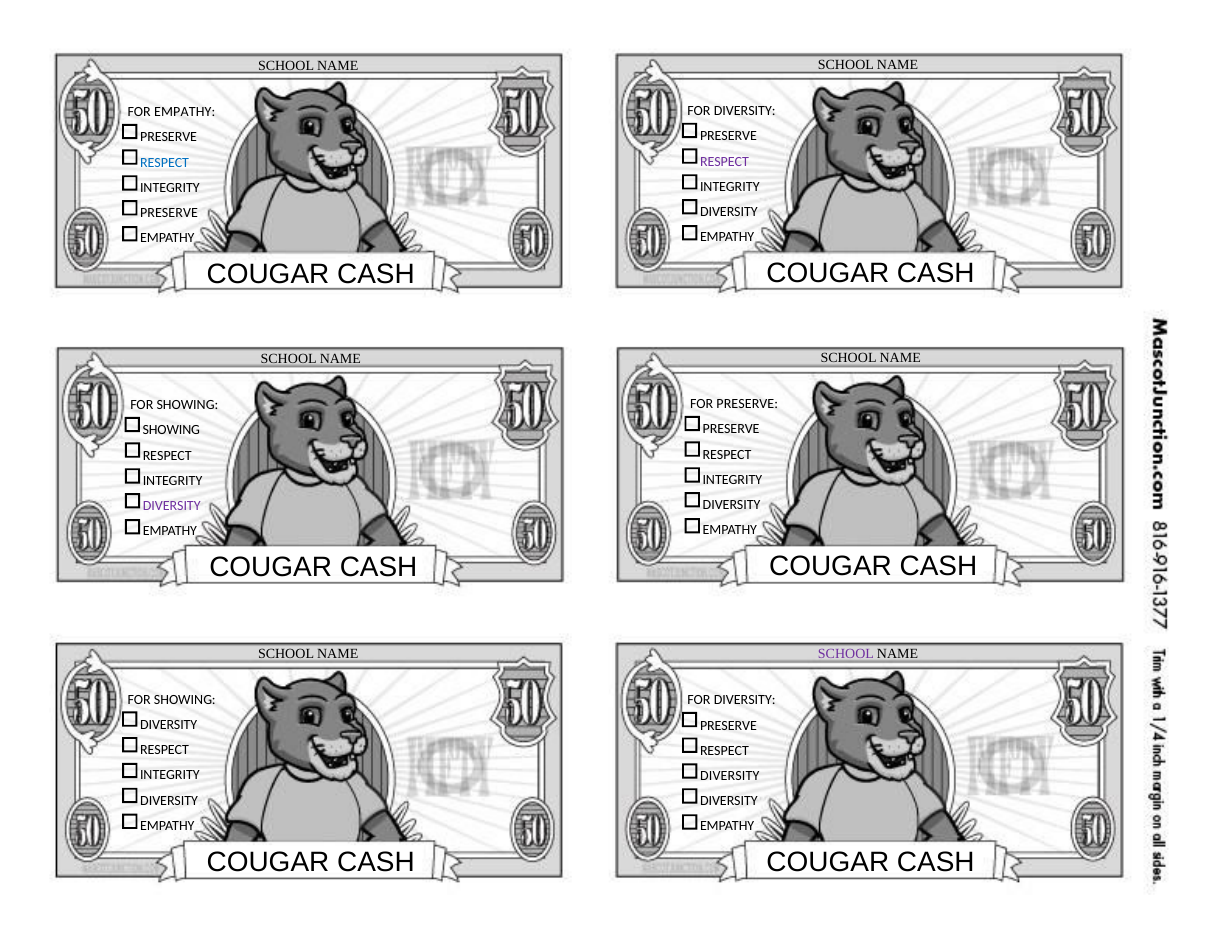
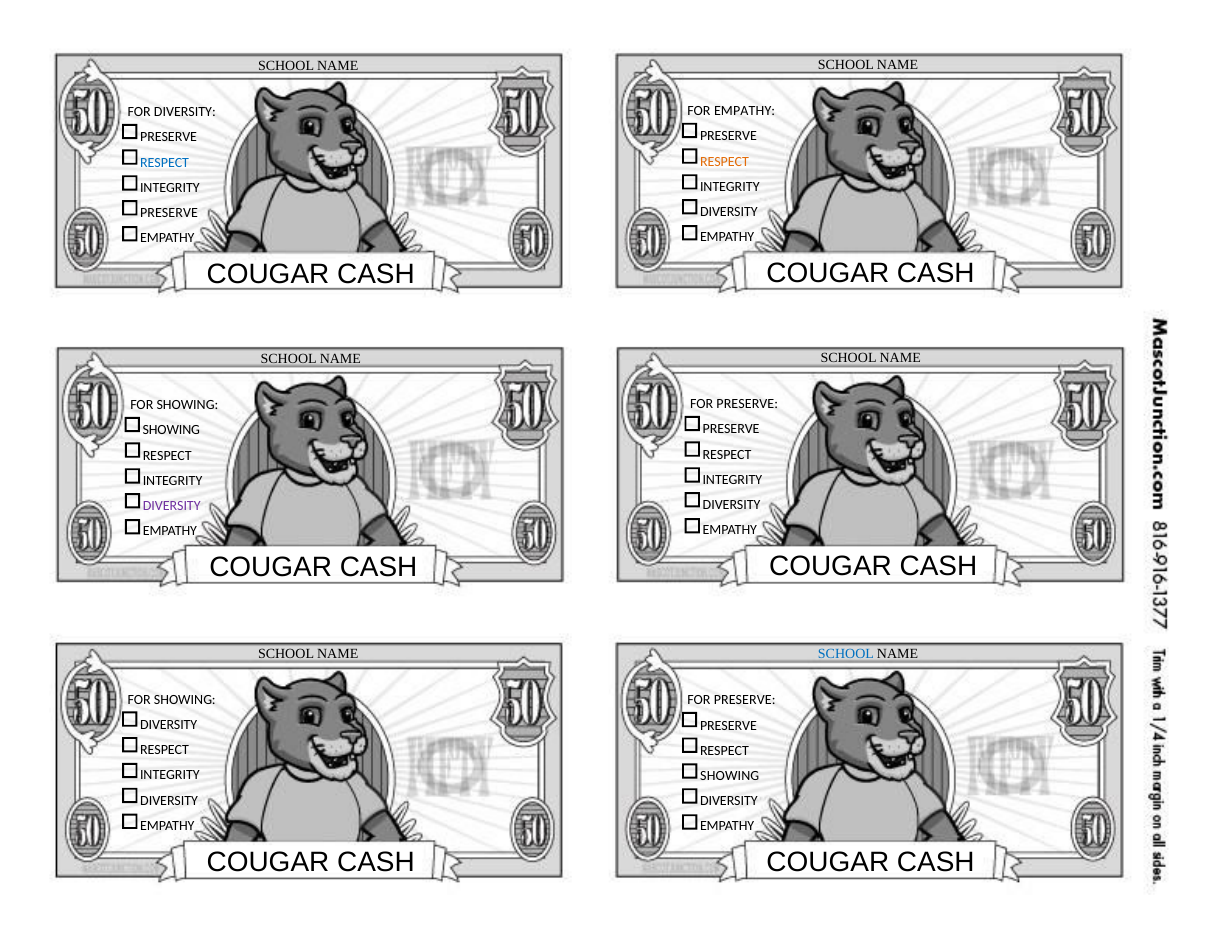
DIVERSITY at (745, 111): DIVERSITY -> EMPATHY
FOR EMPATHY: EMPATHY -> DIVERSITY
RESPECT at (724, 162) colour: purple -> orange
SCHOOL at (846, 654) colour: purple -> blue
DIVERSITY at (745, 700): DIVERSITY -> PRESERVE
DIVERSITY at (730, 776): DIVERSITY -> SHOWING
